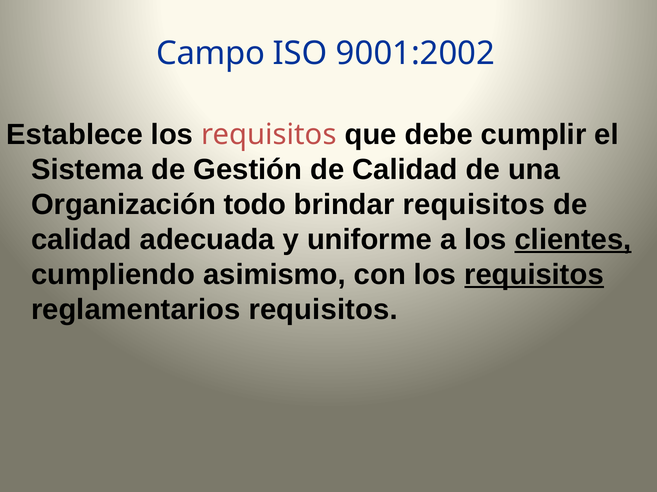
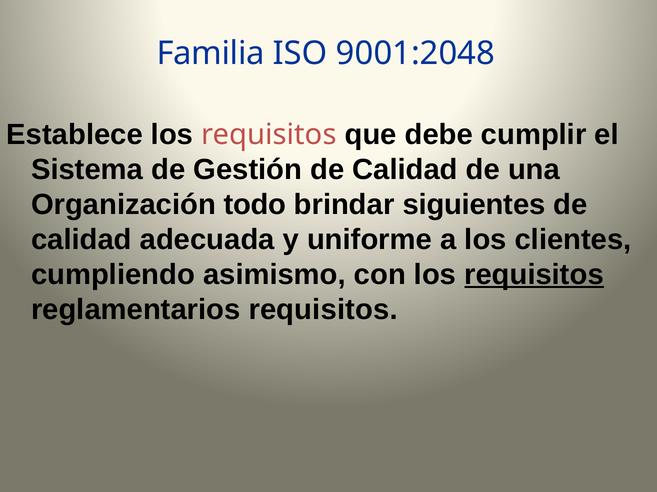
Campo: Campo -> Familia
9001:2002: 9001:2002 -> 9001:2048
brindar requisitos: requisitos -> siguientes
clientes underline: present -> none
